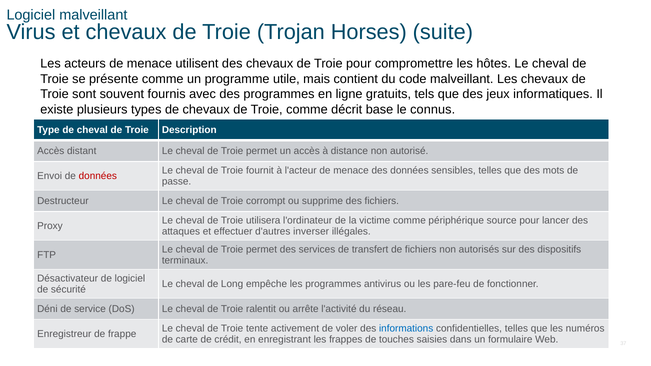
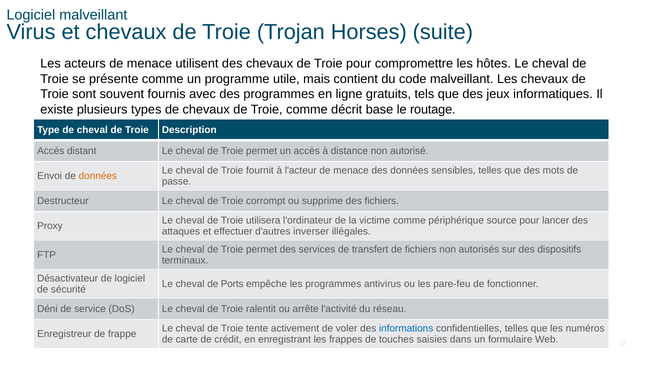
connus: connus -> routage
données at (98, 176) colour: red -> orange
Long: Long -> Ports
